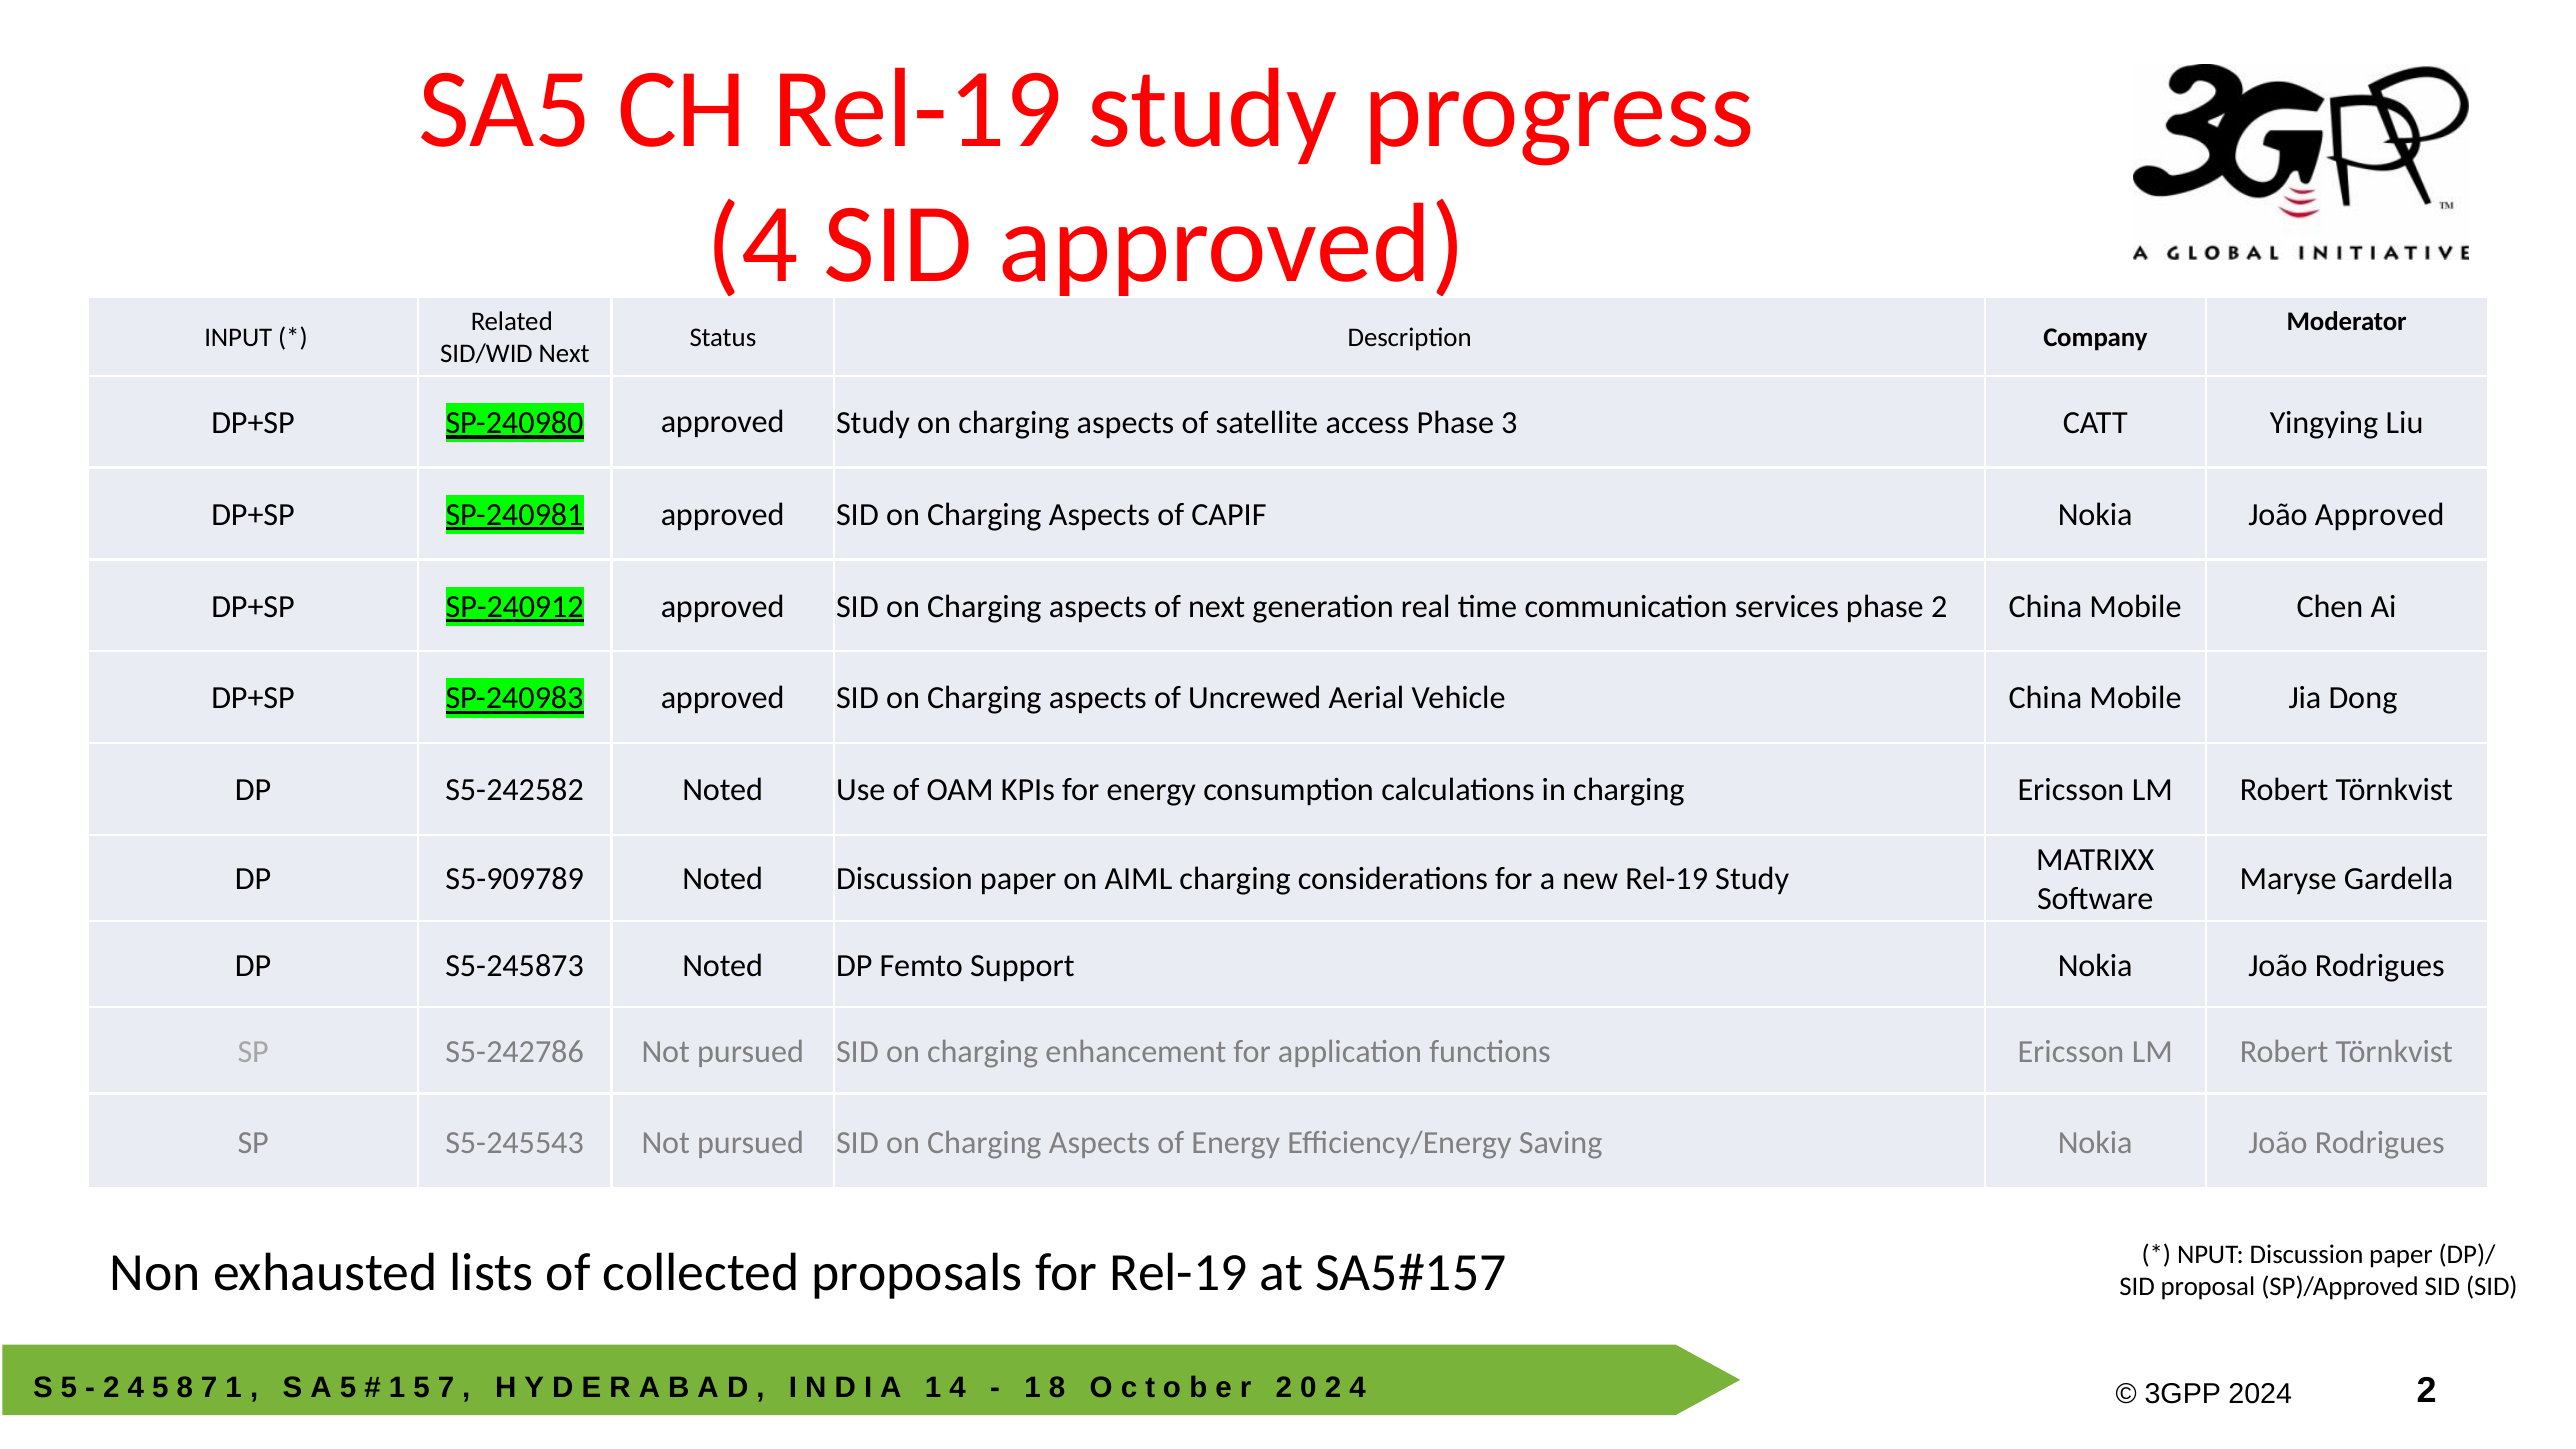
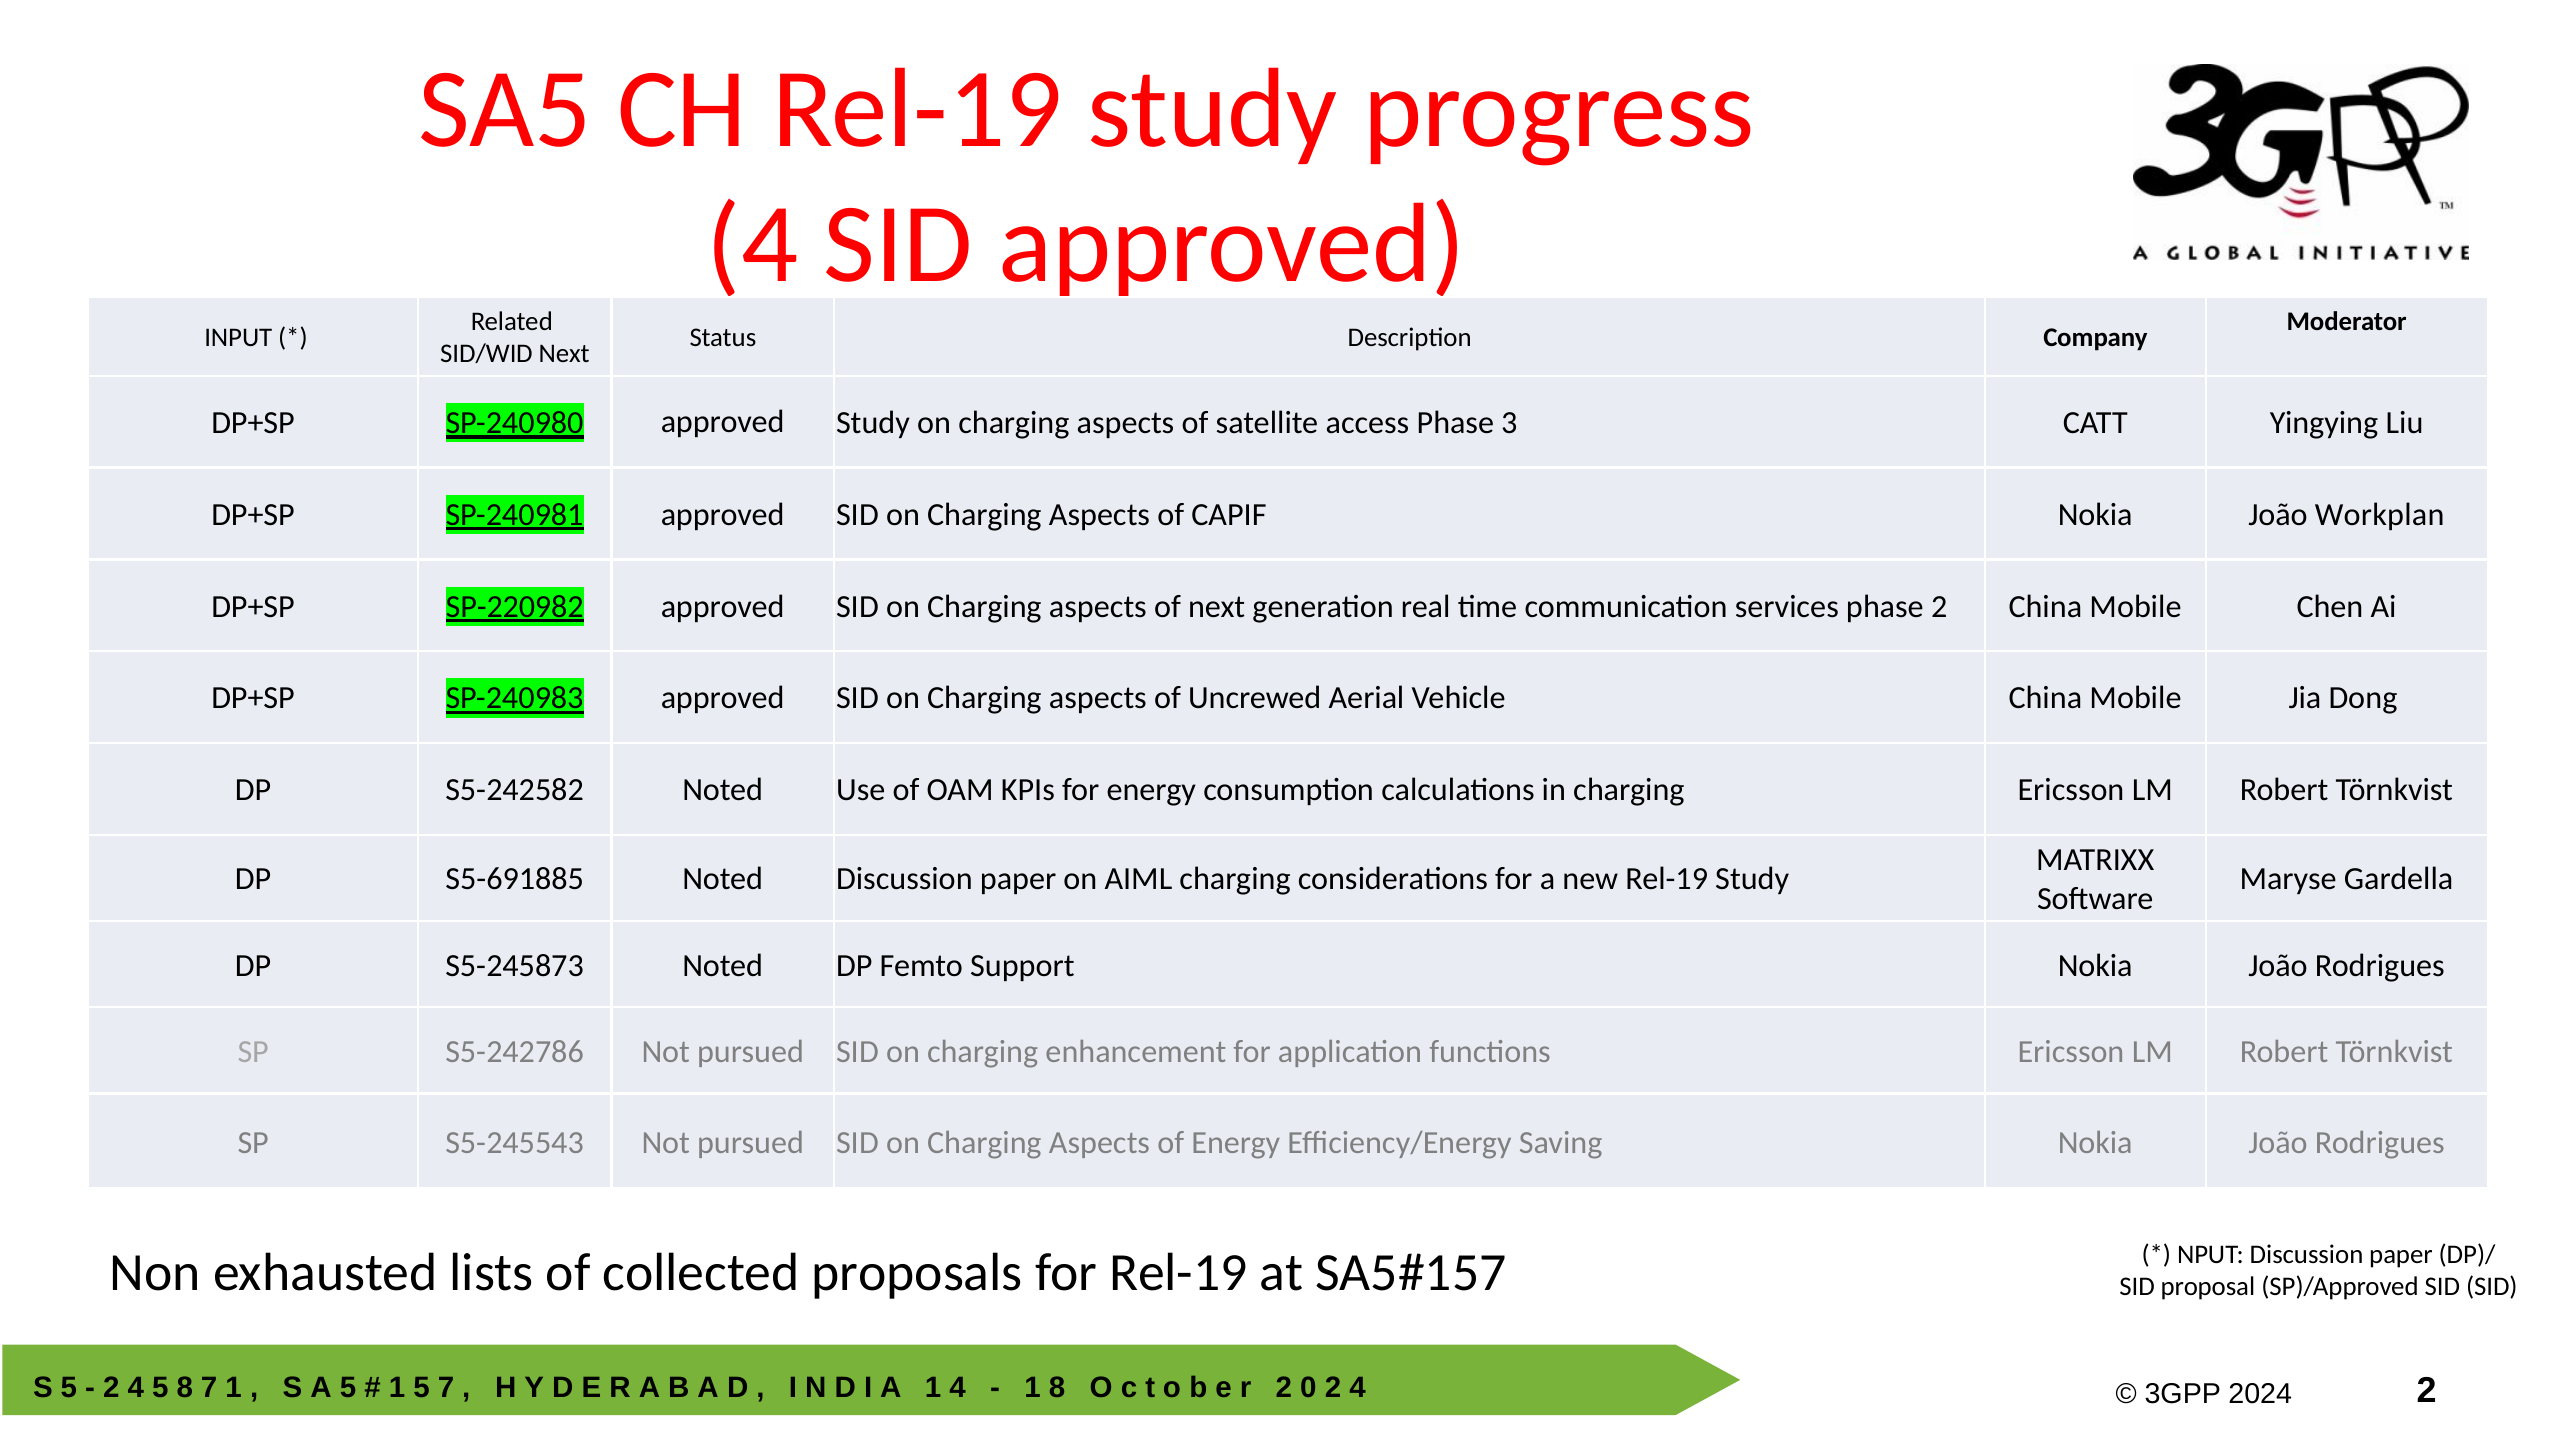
João Approved: Approved -> Workplan
SP-240912: SP-240912 -> SP-220982
S5-909789: S5-909789 -> S5-691885
